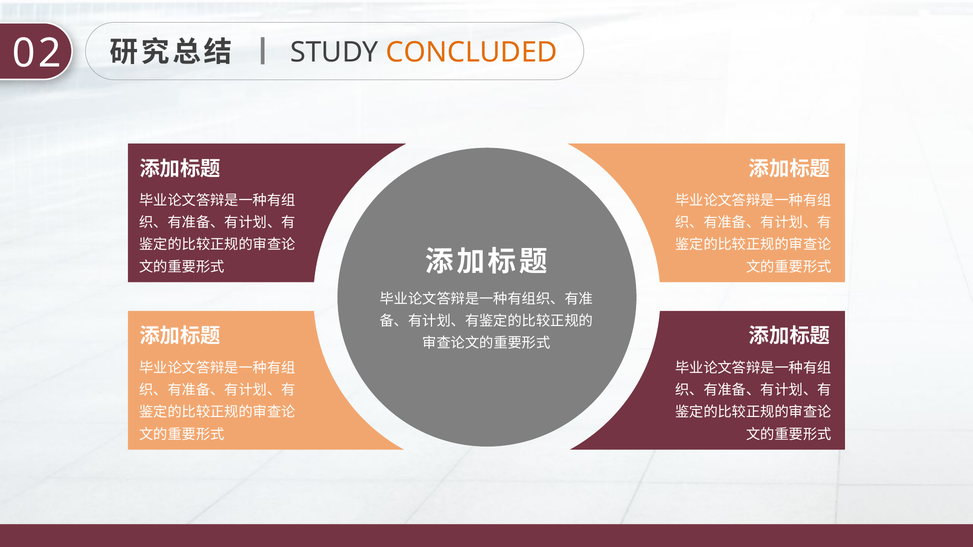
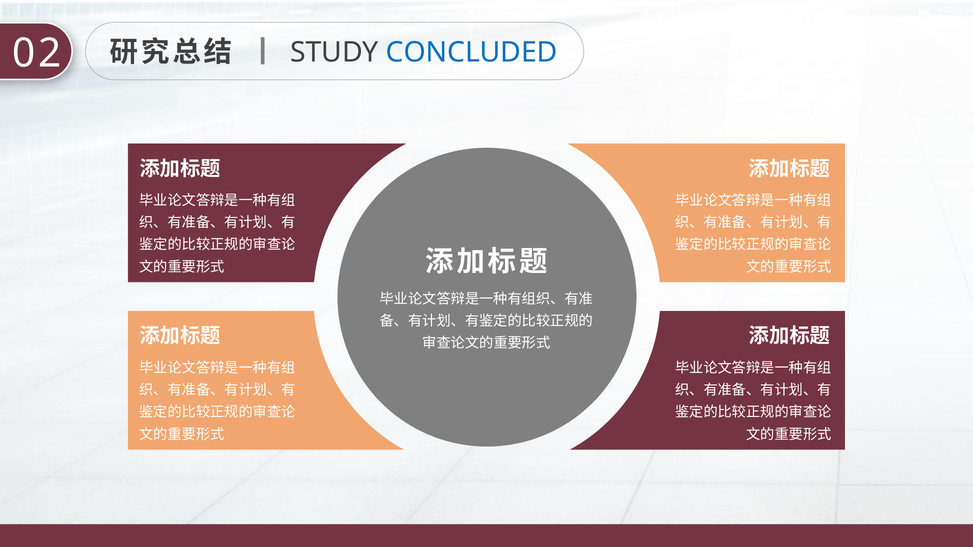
CONCLUDED colour: orange -> blue
